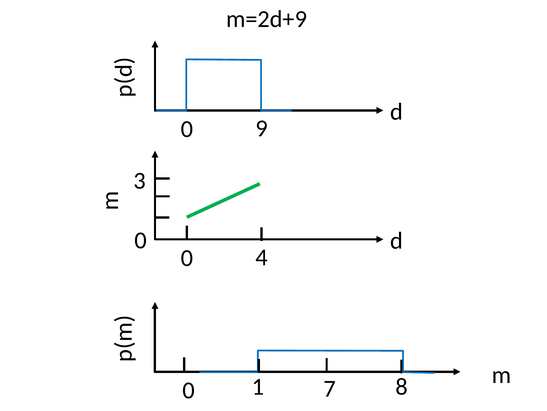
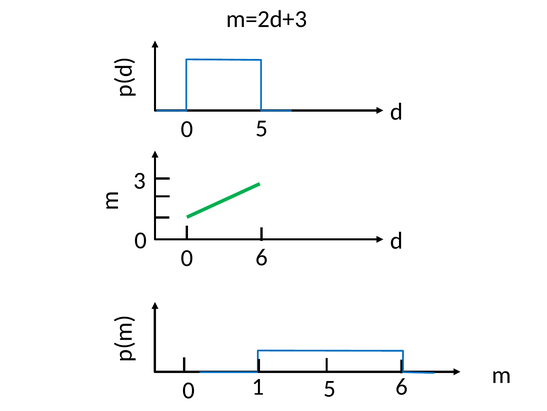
m=2d+9: m=2d+9 -> m=2d+3
9 at (262, 128): 9 -> 5
0 4: 4 -> 6
1 8: 8 -> 6
7 at (330, 388): 7 -> 5
